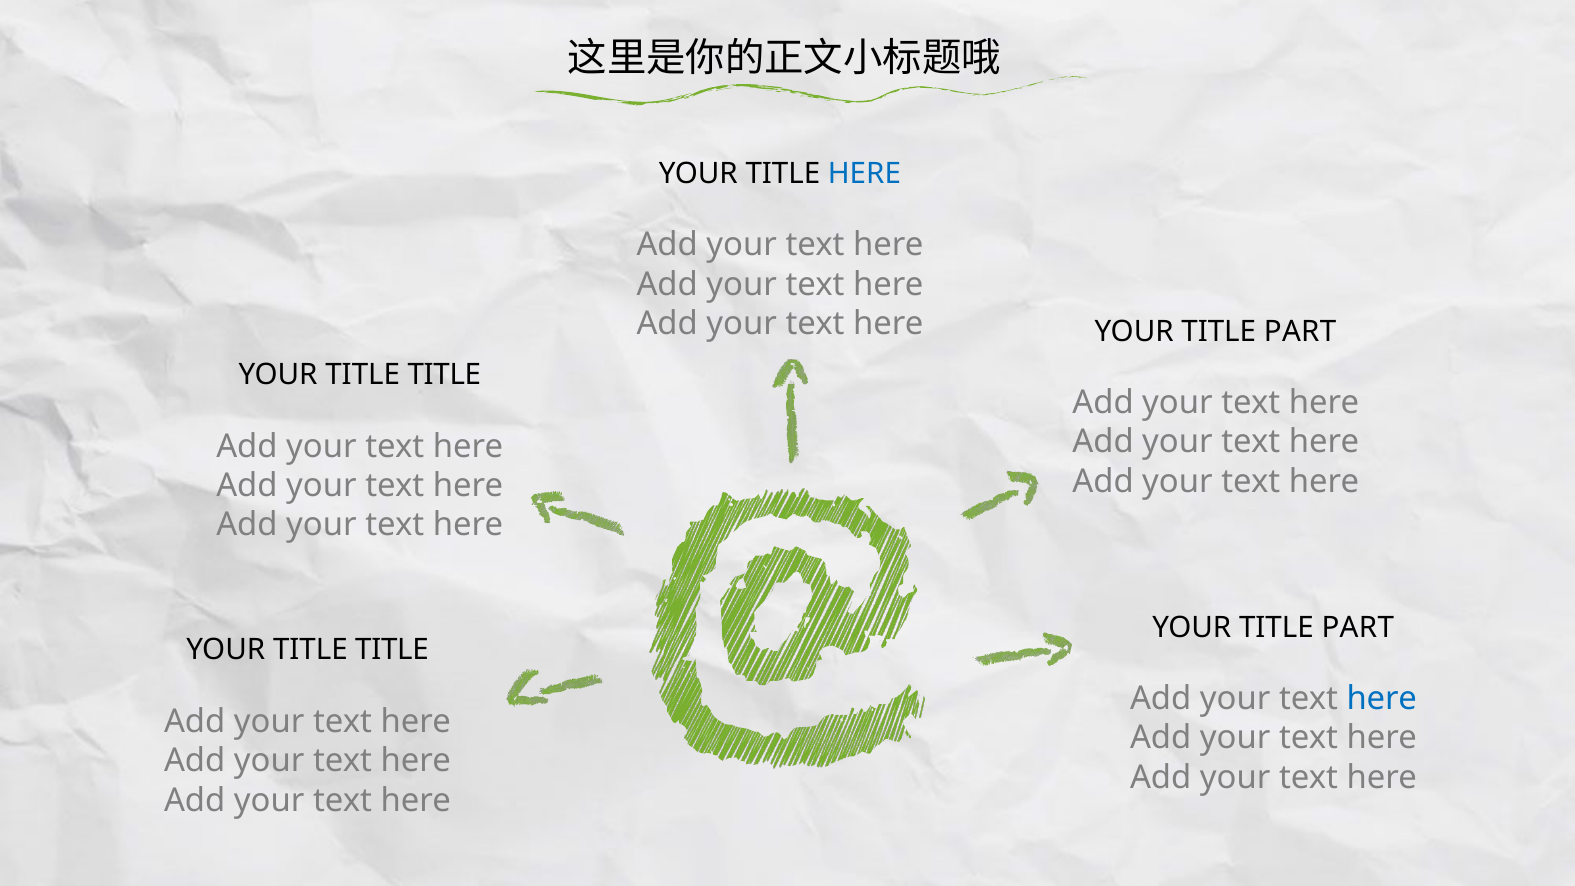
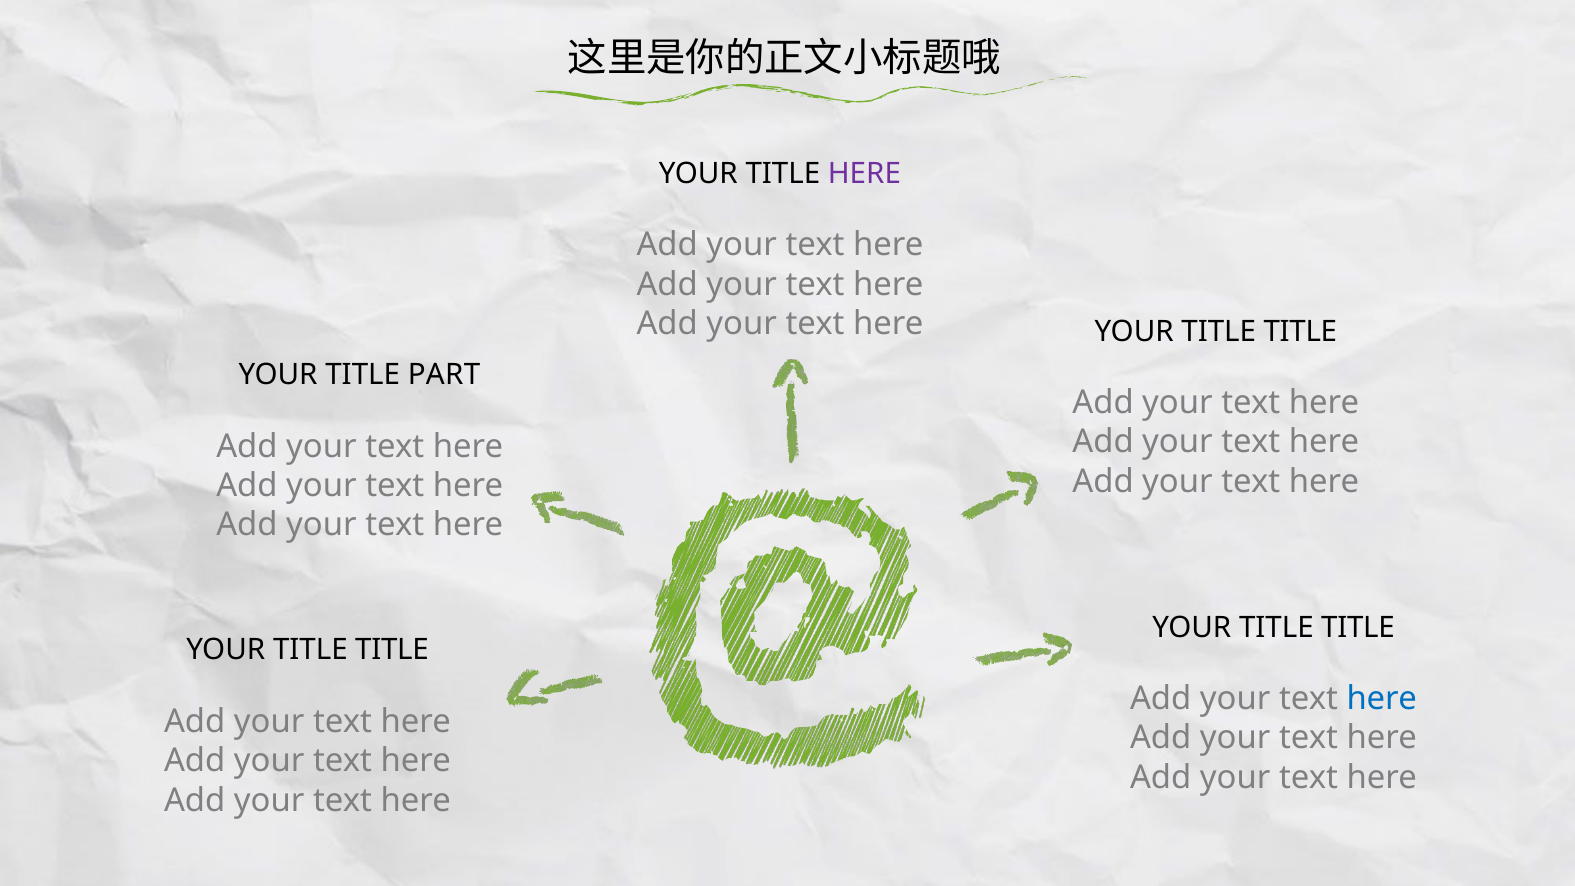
HERE at (864, 174) colour: blue -> purple
PART at (1300, 332): PART -> TITLE
TITLE at (444, 375): TITLE -> PART
PART at (1358, 627): PART -> TITLE
